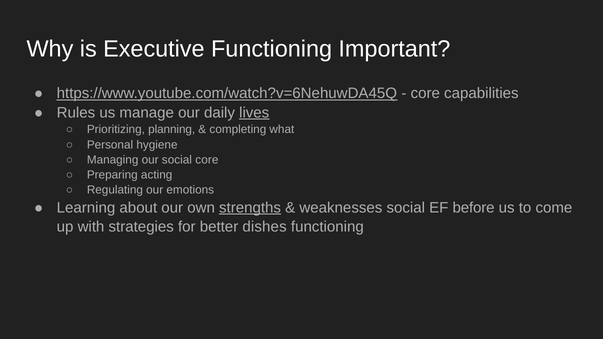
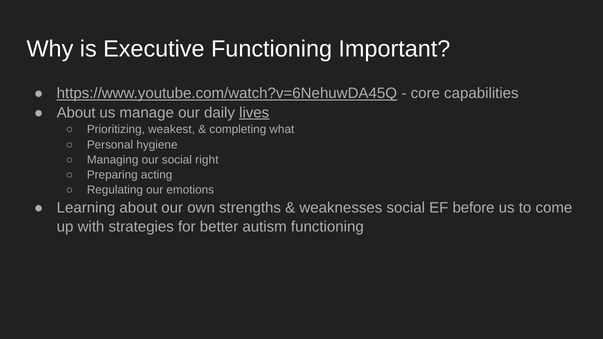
Rules at (76, 113): Rules -> About
planning: planning -> weakest
social core: core -> right
strengths underline: present -> none
dishes: dishes -> autism
